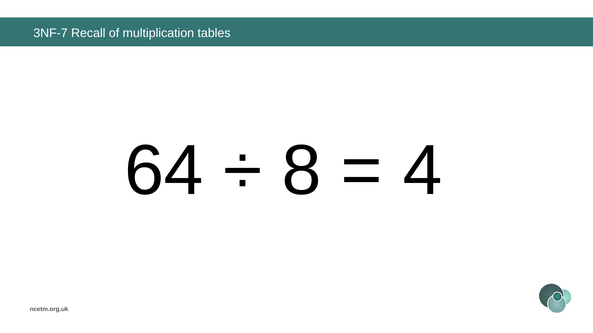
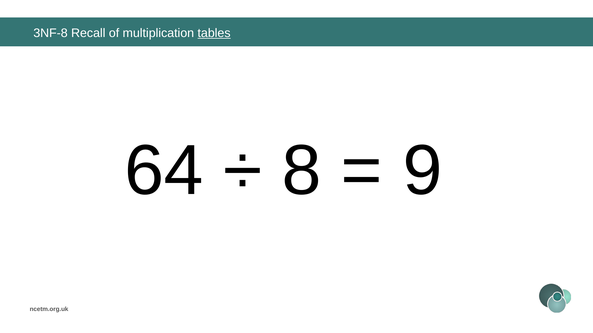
3NF-7: 3NF-7 -> 3NF-8
tables underline: none -> present
4: 4 -> 9
